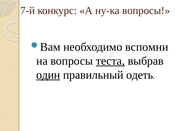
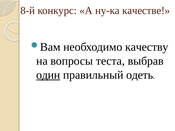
7-й: 7-й -> 8-й
ну-ка вопросы: вопросы -> качестве
вспомни: вспомни -> качеству
теста underline: present -> none
